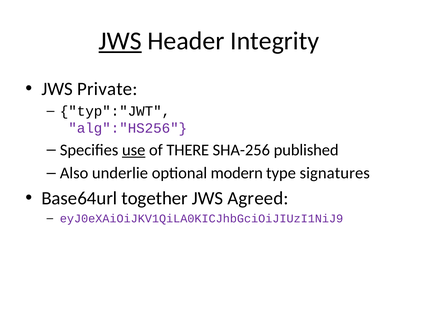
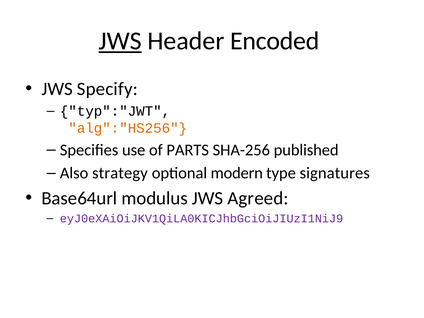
Integrity: Integrity -> Encoded
Private: Private -> Specify
alg":"HS256 colour: purple -> orange
use underline: present -> none
THERE: THERE -> PARTS
underlie: underlie -> strategy
together: together -> modulus
